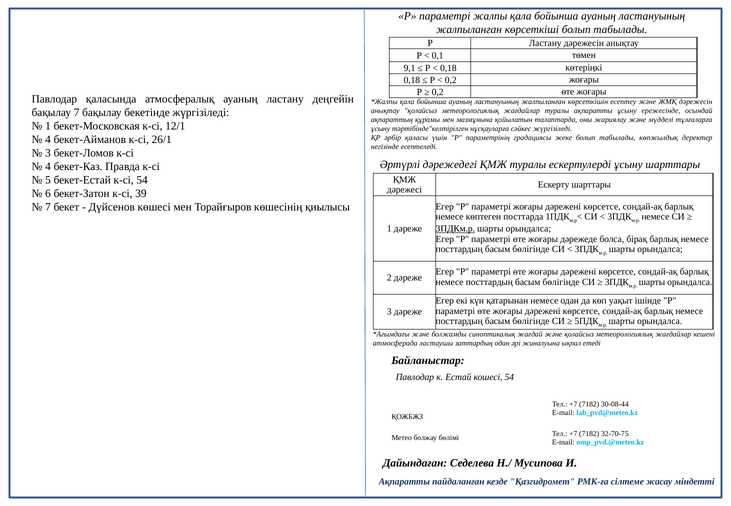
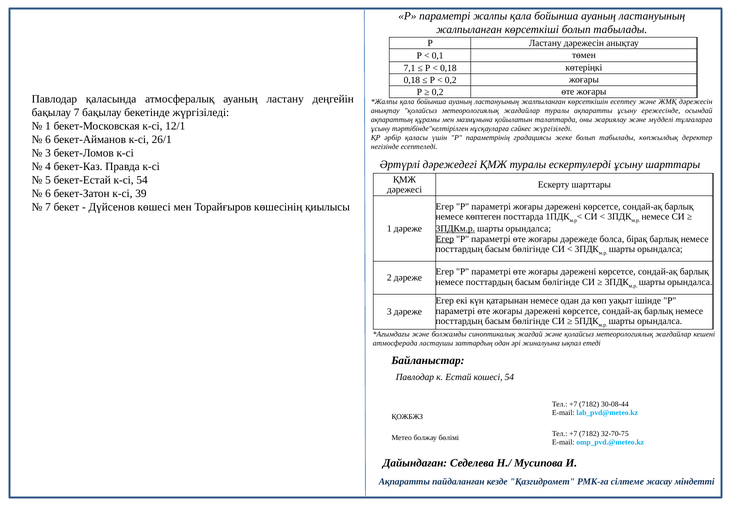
9,1: 9,1 -> 7,1
4 at (48, 140): 4 -> 6
Егер at (445, 239) underline: none -> present
